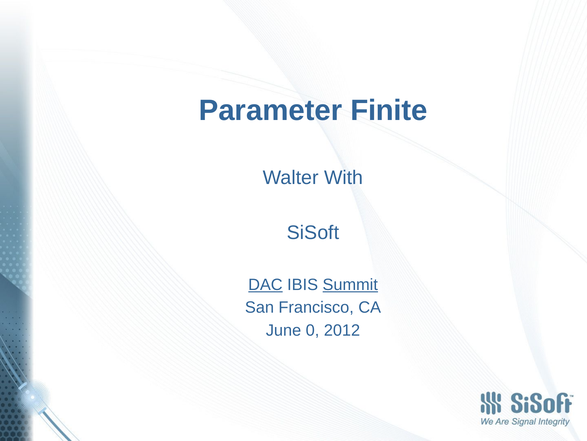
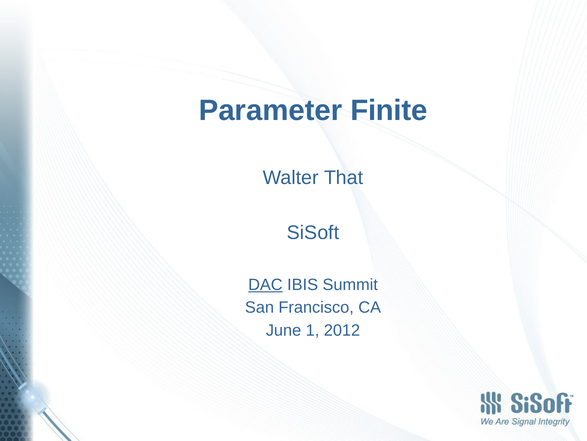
With: With -> That
Summit underline: present -> none
0: 0 -> 1
